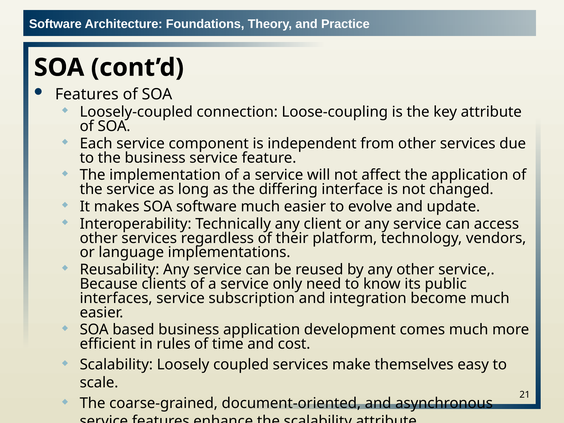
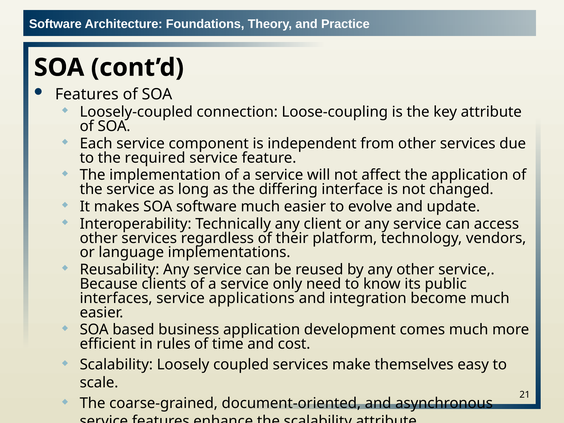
the business: business -> required
subscription: subscription -> applications
